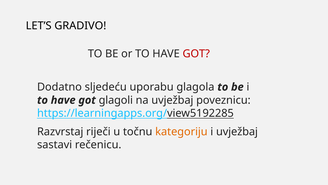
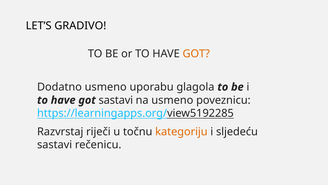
GOT at (196, 54) colour: red -> orange
Dodatno sljedeću: sljedeću -> usmeno
got glagoli: glagoli -> sastavi
na uvježbaj: uvježbaj -> usmeno
i uvježbaj: uvježbaj -> sljedeću
